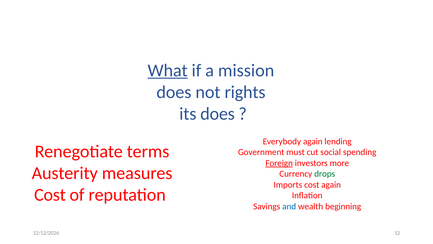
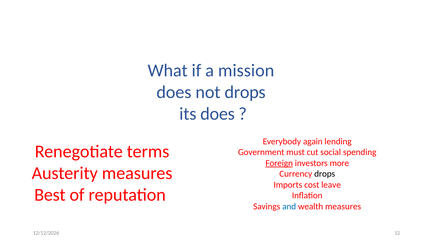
What underline: present -> none
not rights: rights -> drops
drops at (325, 174) colour: green -> black
cost again: again -> leave
Cost at (50, 195): Cost -> Best
wealth beginning: beginning -> measures
